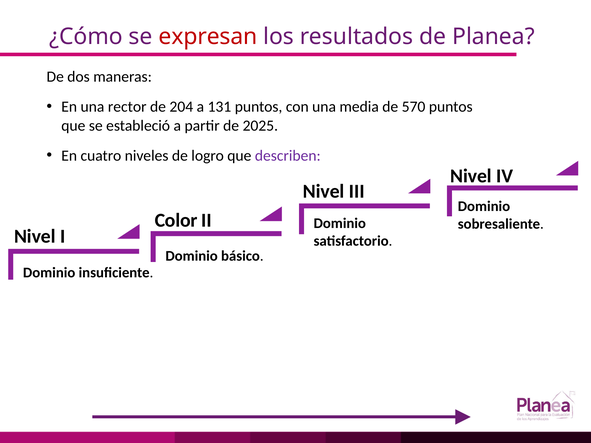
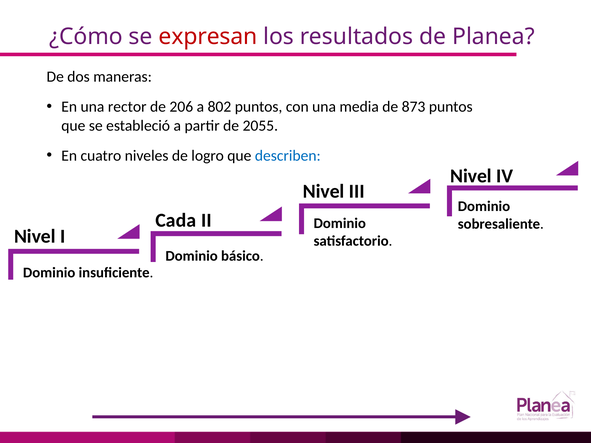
204: 204 -> 206
131: 131 -> 802
570: 570 -> 873
2025: 2025 -> 2055
describen colour: purple -> blue
Color: Color -> Cada
